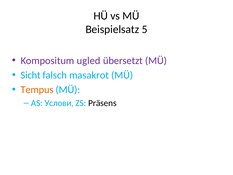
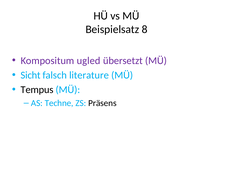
5: 5 -> 8
masakrot: masakrot -> literature
Tempus colour: orange -> black
Услови: Услови -> Techne
